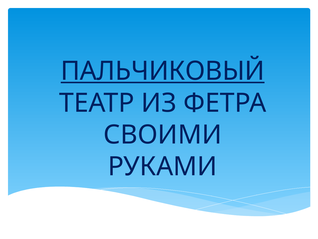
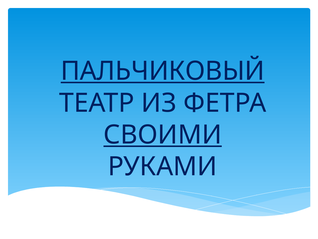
СВОИМИ underline: none -> present
